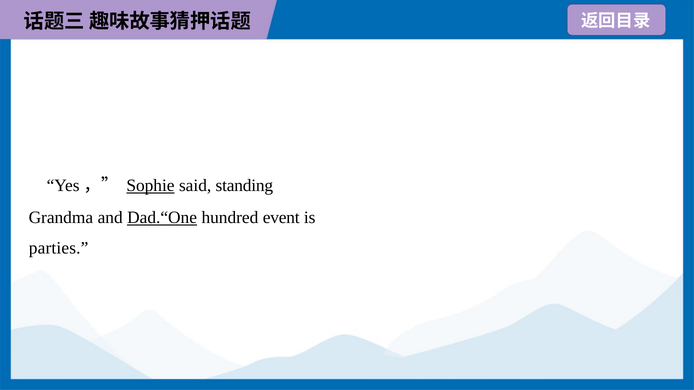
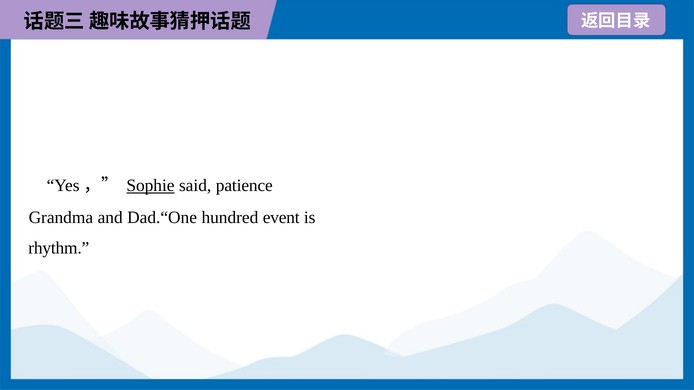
standing: standing -> patience
Dad.“One underline: present -> none
parties: parties -> rhythm
